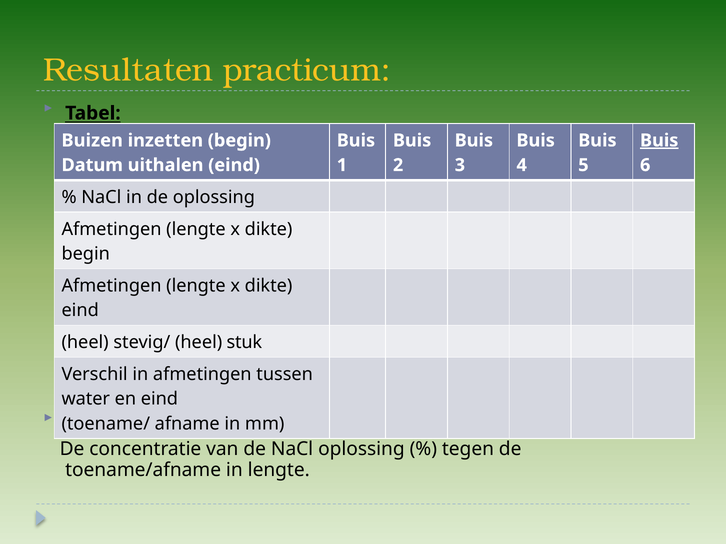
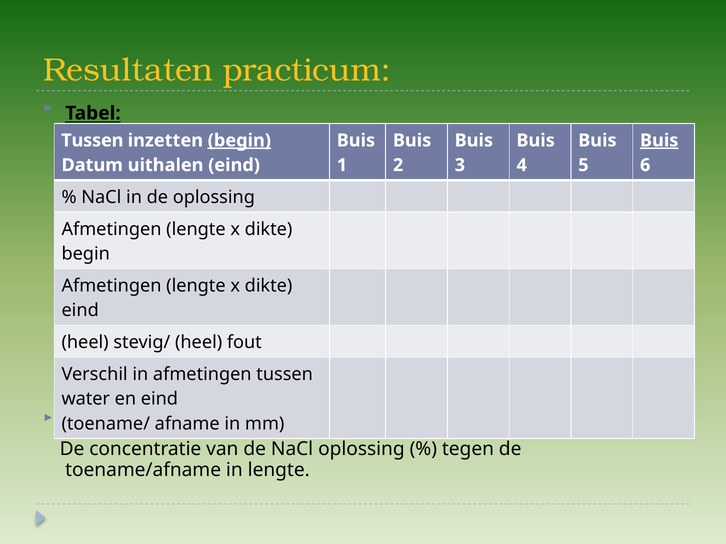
Buizen at (92, 141): Buizen -> Tussen
begin at (239, 141) underline: none -> present
stuk: stuk -> fout
